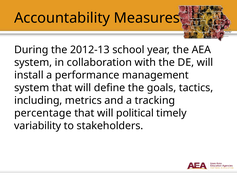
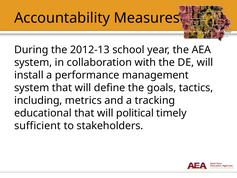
percentage: percentage -> educational
variability: variability -> sufficient
